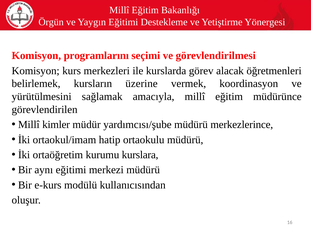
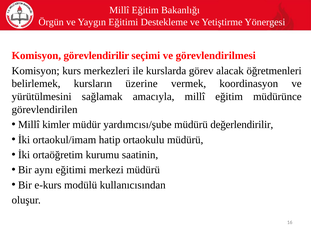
programlarını: programlarını -> görevlendirilir
merkezlerince: merkezlerince -> değerlendirilir
kurslara: kurslara -> saatinin
